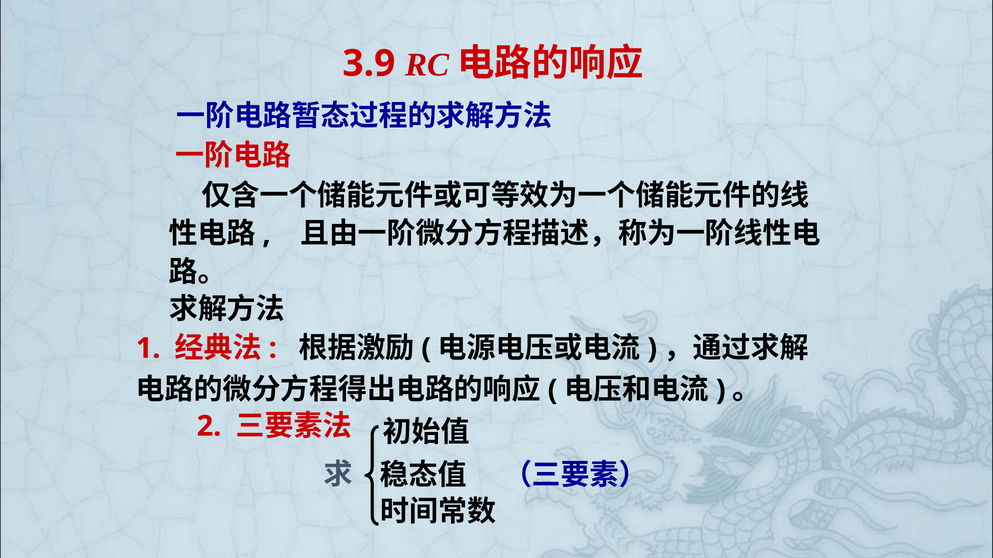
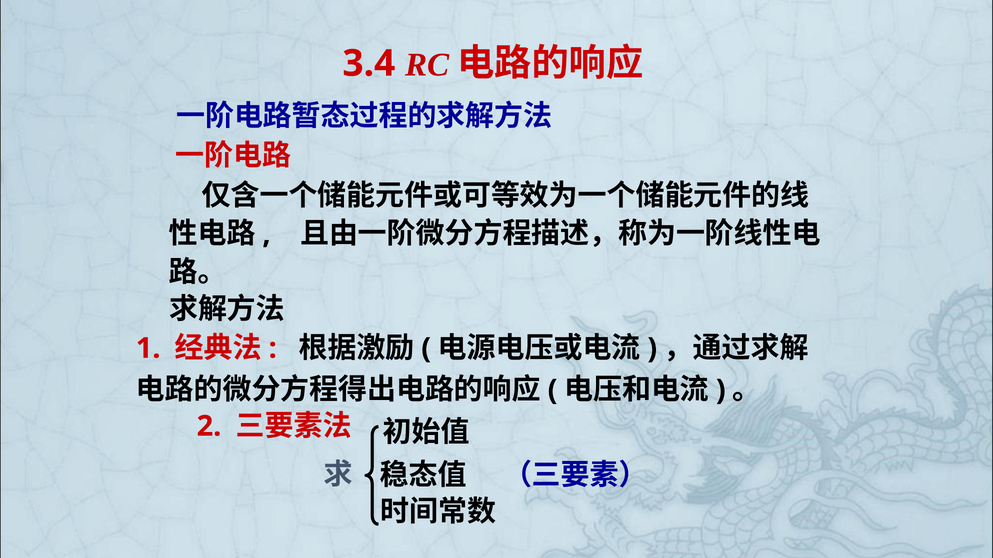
3.9: 3.9 -> 3.4
